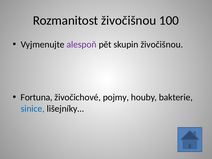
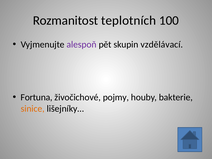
Rozmanitost živočišnou: živočišnou -> teplotních
skupin živočišnou: živočišnou -> vzdělávací
sinice colour: blue -> orange
